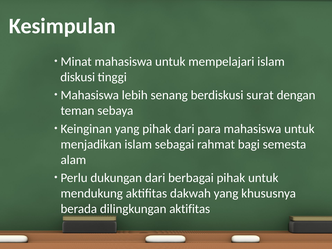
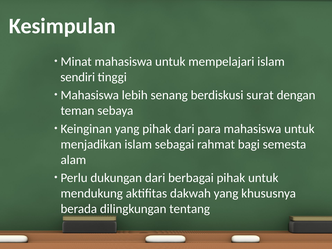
diskusi: diskusi -> sendiri
dilingkungan aktifitas: aktifitas -> tentang
